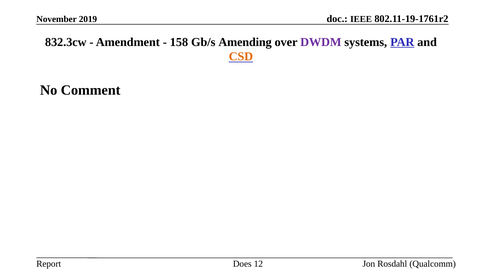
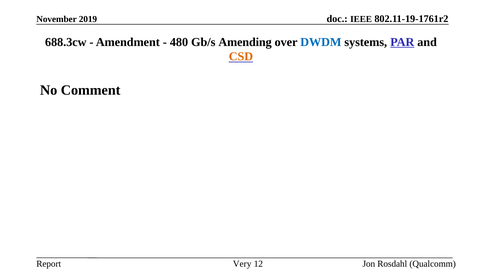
832.3cw: 832.3cw -> 688.3cw
158: 158 -> 480
DWDM colour: purple -> blue
Does: Does -> Very
